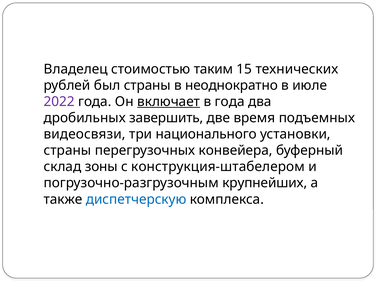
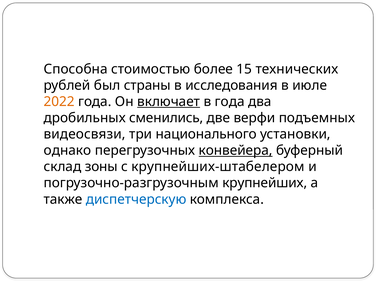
Владелец: Владелец -> Способна
таким: таким -> более
неоднократно: неоднократно -> исследования
2022 colour: purple -> orange
завершить: завершить -> сменились
время: время -> верфи
страны at (67, 150): страны -> однако
конвейера underline: none -> present
конструкция-штабелером: конструкция-штабелером -> крупнейших-штабелером
